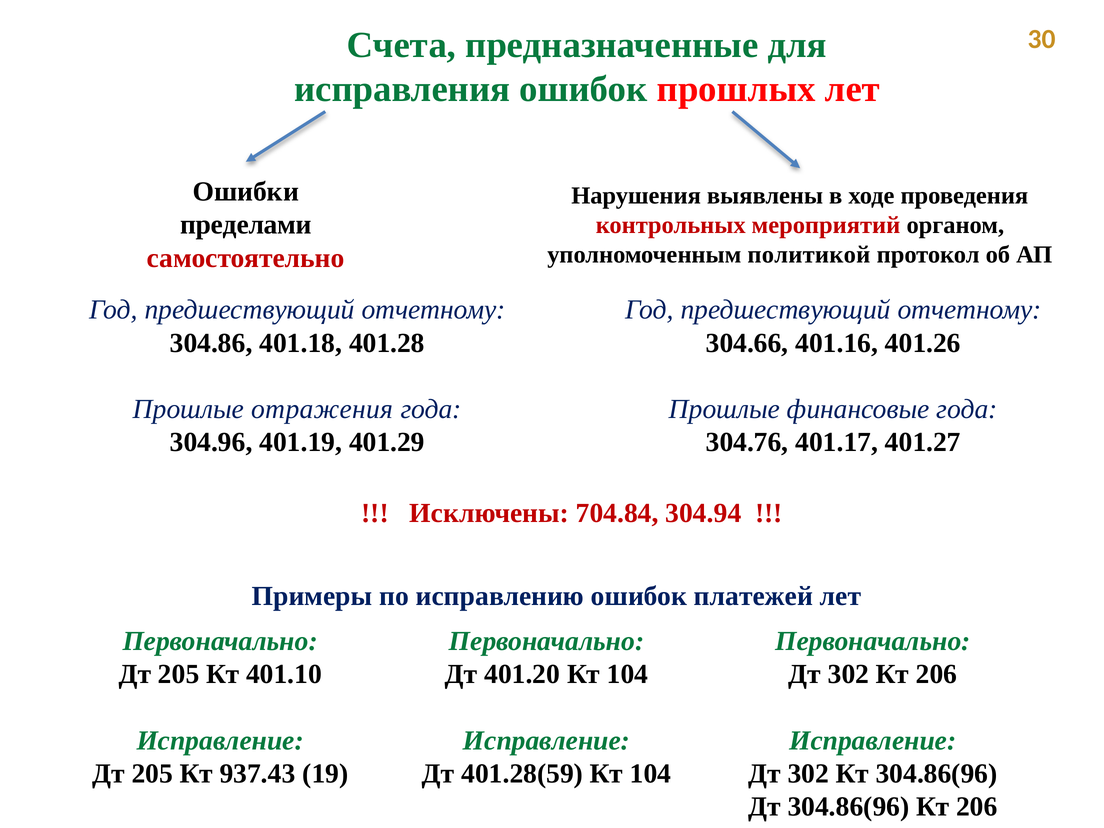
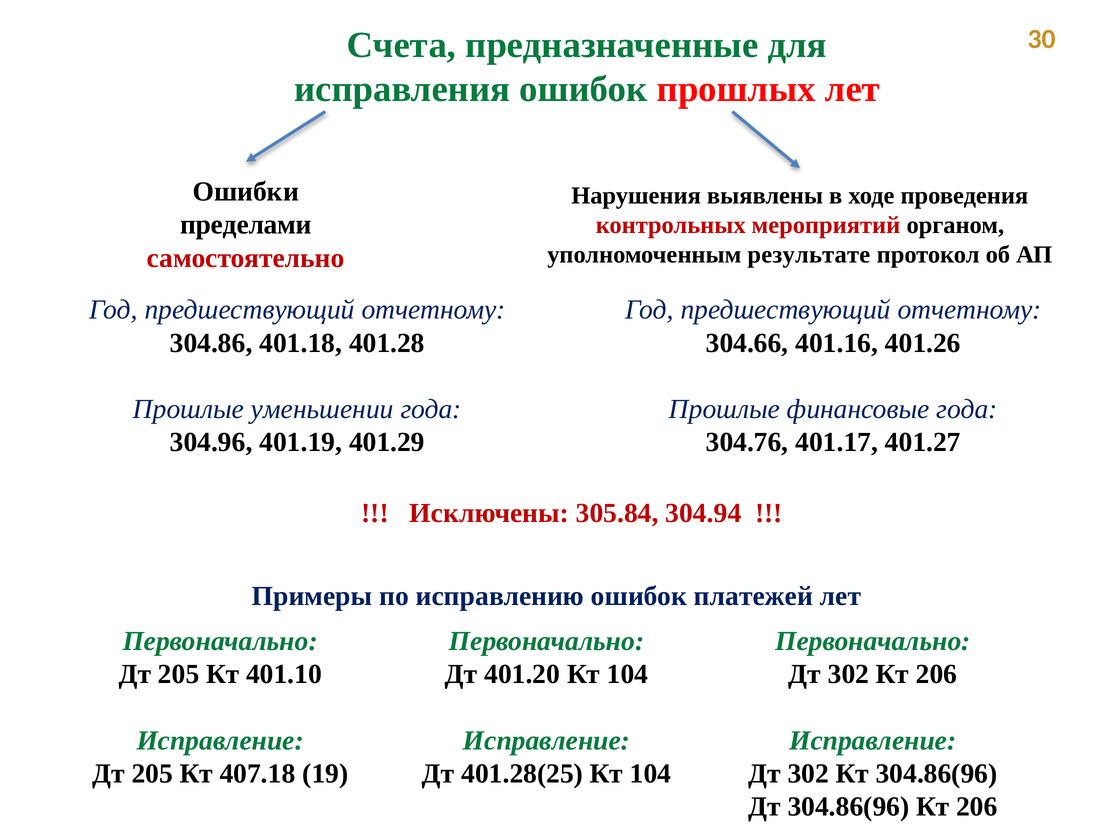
политикой: политикой -> результате
отражения: отражения -> уменьшении
704.84: 704.84 -> 305.84
937.43: 937.43 -> 407.18
401.28(59: 401.28(59 -> 401.28(25
